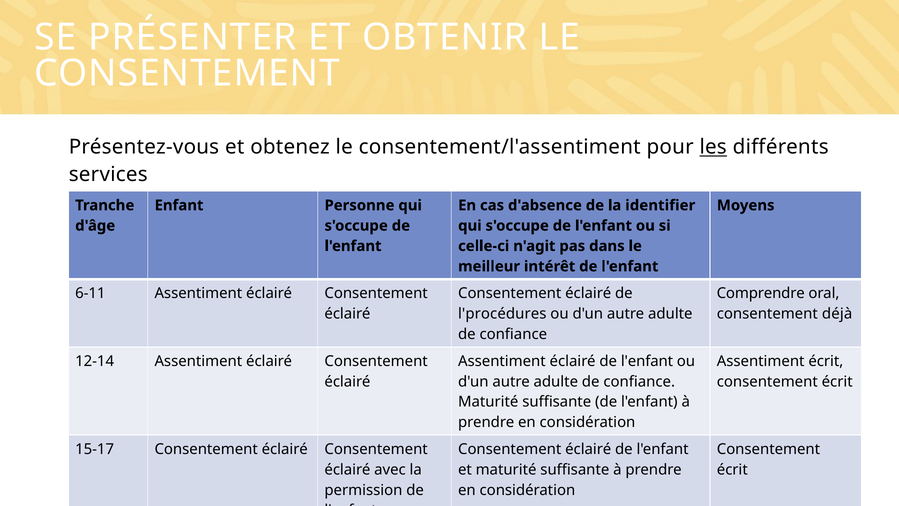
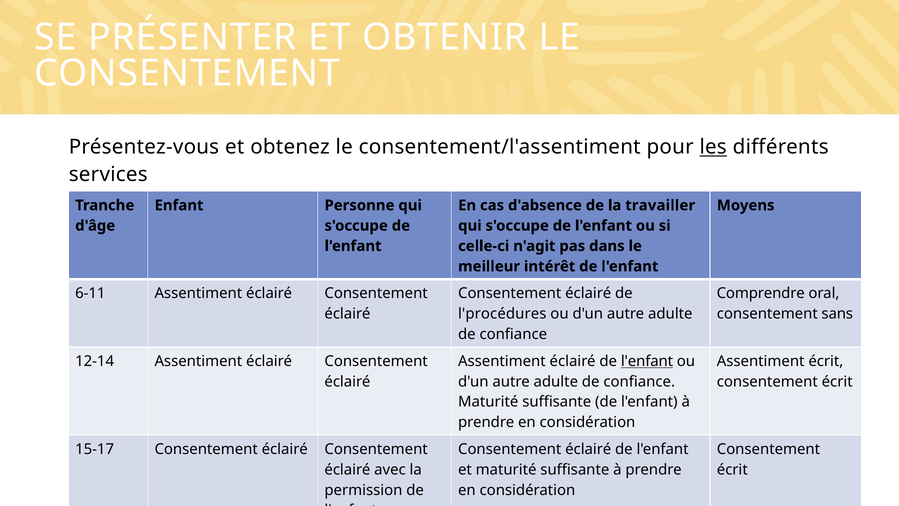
identifier: identifier -> travailler
déjà: déjà -> sans
l'enfant at (647, 361) underline: none -> present
